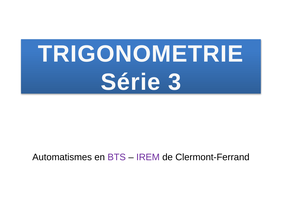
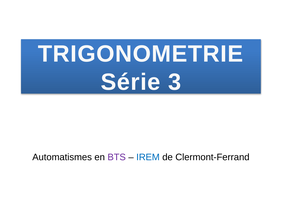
IREM colour: purple -> blue
